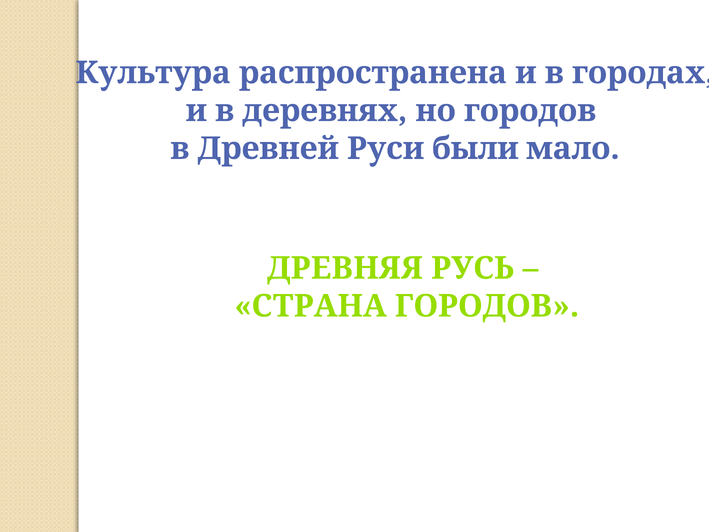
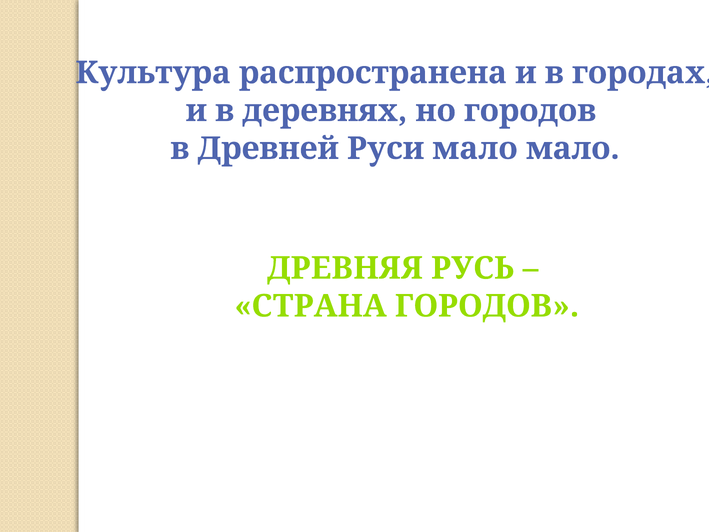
Руси были: были -> мало
